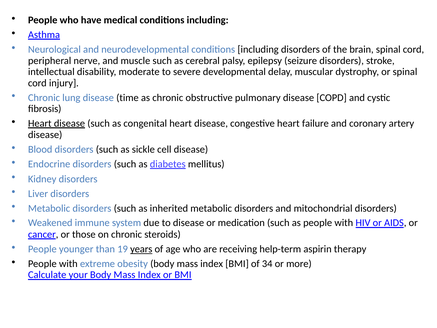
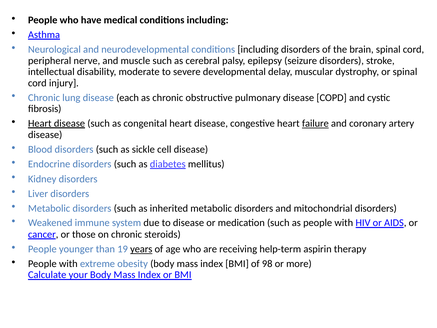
time: time -> each
failure underline: none -> present
34: 34 -> 98
